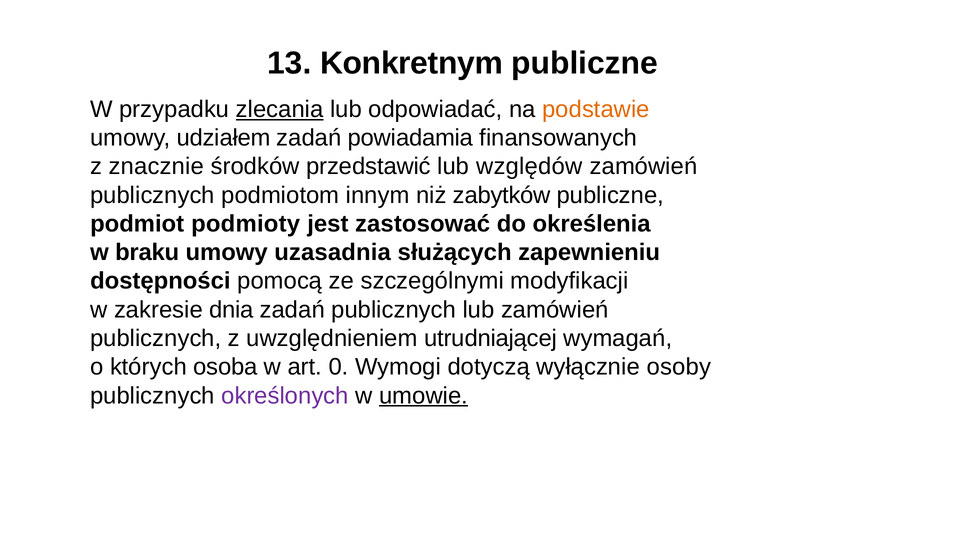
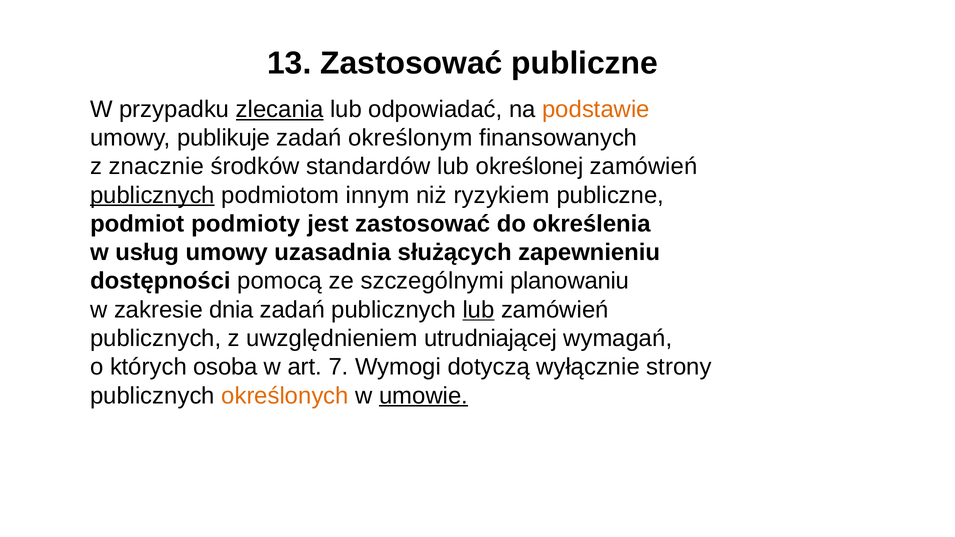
13 Konkretnym: Konkretnym -> Zastosować
udziałem: udziałem -> publikuje
powiadamia: powiadamia -> określonym
przedstawić: przedstawić -> standardów
względów: względów -> określonej
publicznych at (152, 195) underline: none -> present
zabytków: zabytków -> ryzykiem
braku: braku -> usług
modyfikacji: modyfikacji -> planowaniu
lub at (479, 310) underline: none -> present
0: 0 -> 7
osoby: osoby -> strony
określonych colour: purple -> orange
